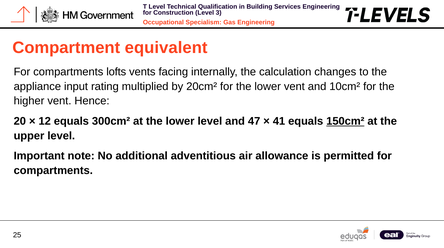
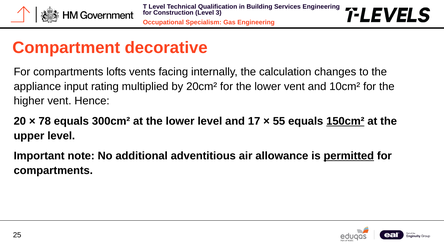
equivalent: equivalent -> decorative
12: 12 -> 78
47: 47 -> 17
41: 41 -> 55
permitted underline: none -> present
